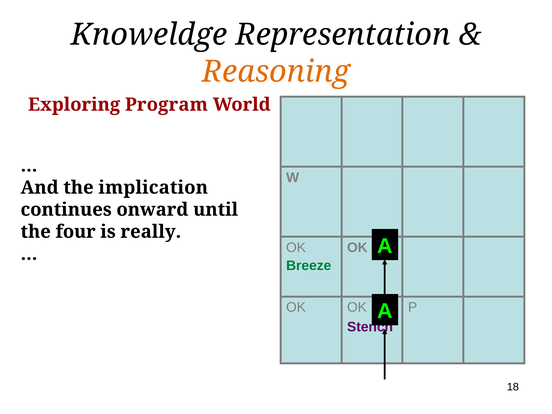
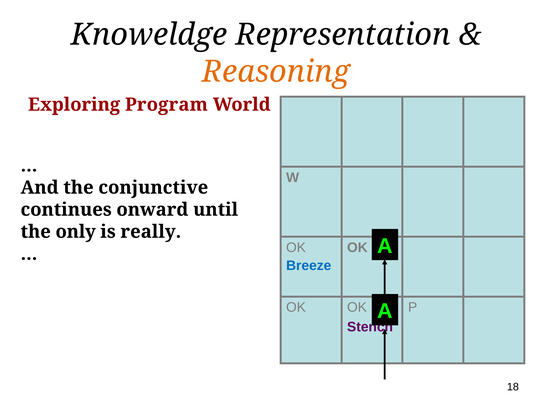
implication: implication -> conjunctive
four: four -> only
Breeze colour: green -> blue
